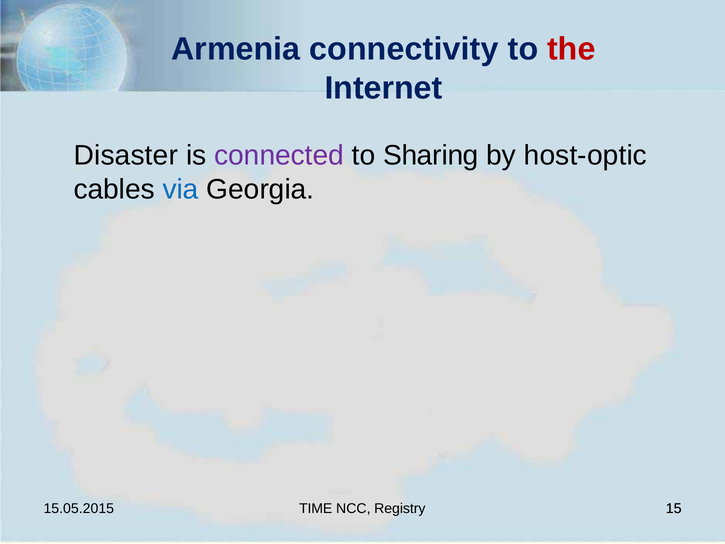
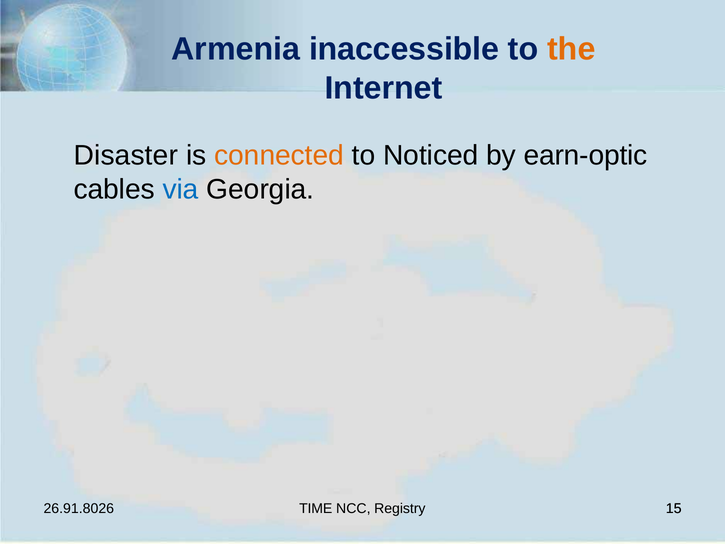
connectivity: connectivity -> inaccessible
the colour: red -> orange
connected colour: purple -> orange
Sharing: Sharing -> Noticed
host-optic: host-optic -> earn-optic
15.05.2015: 15.05.2015 -> 26.91.8026
